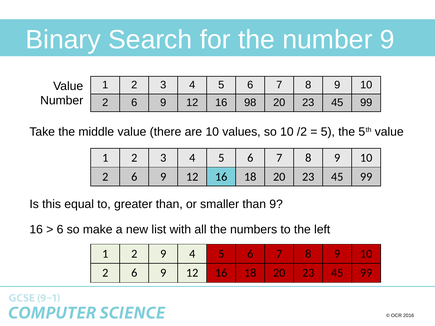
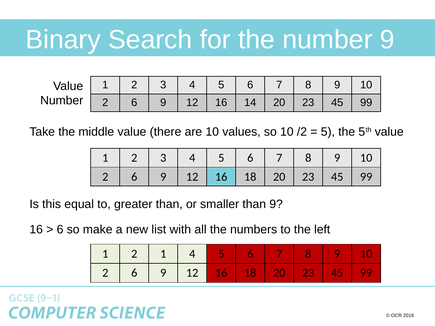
98: 98 -> 14
2 9: 9 -> 1
